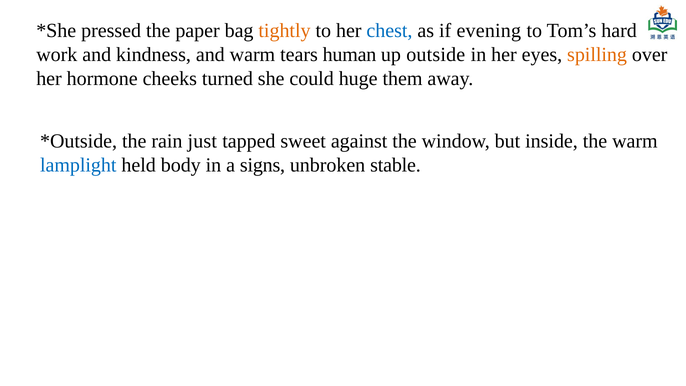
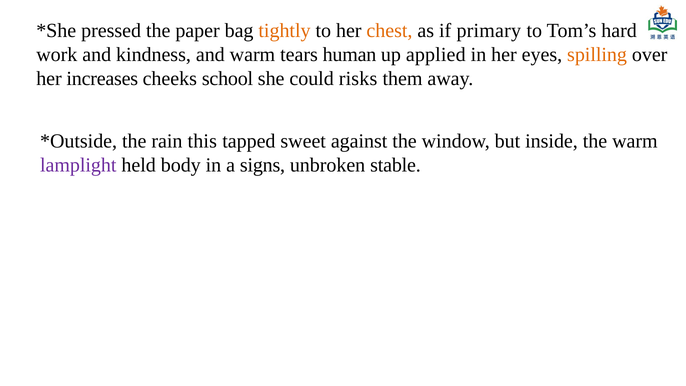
chest colour: blue -> orange
evening: evening -> primary
outside: outside -> applied
hormone: hormone -> increases
turned: turned -> school
huge: huge -> risks
just: just -> this
lamplight colour: blue -> purple
